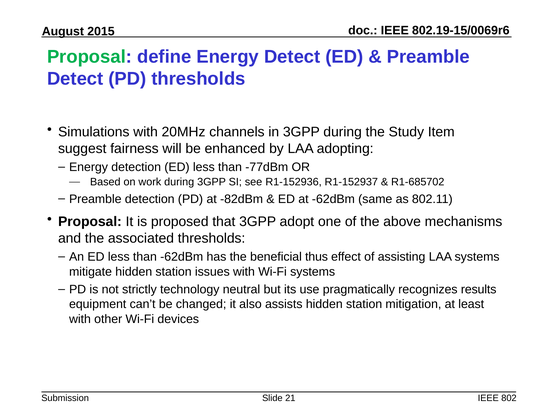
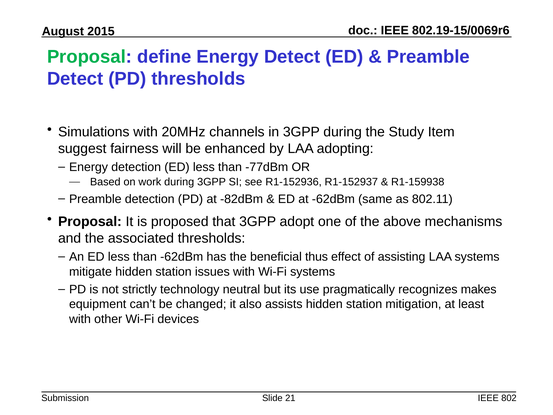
R1-685702: R1-685702 -> R1-159938
results: results -> makes
